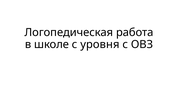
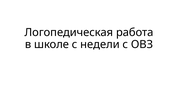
уровня: уровня -> недели
